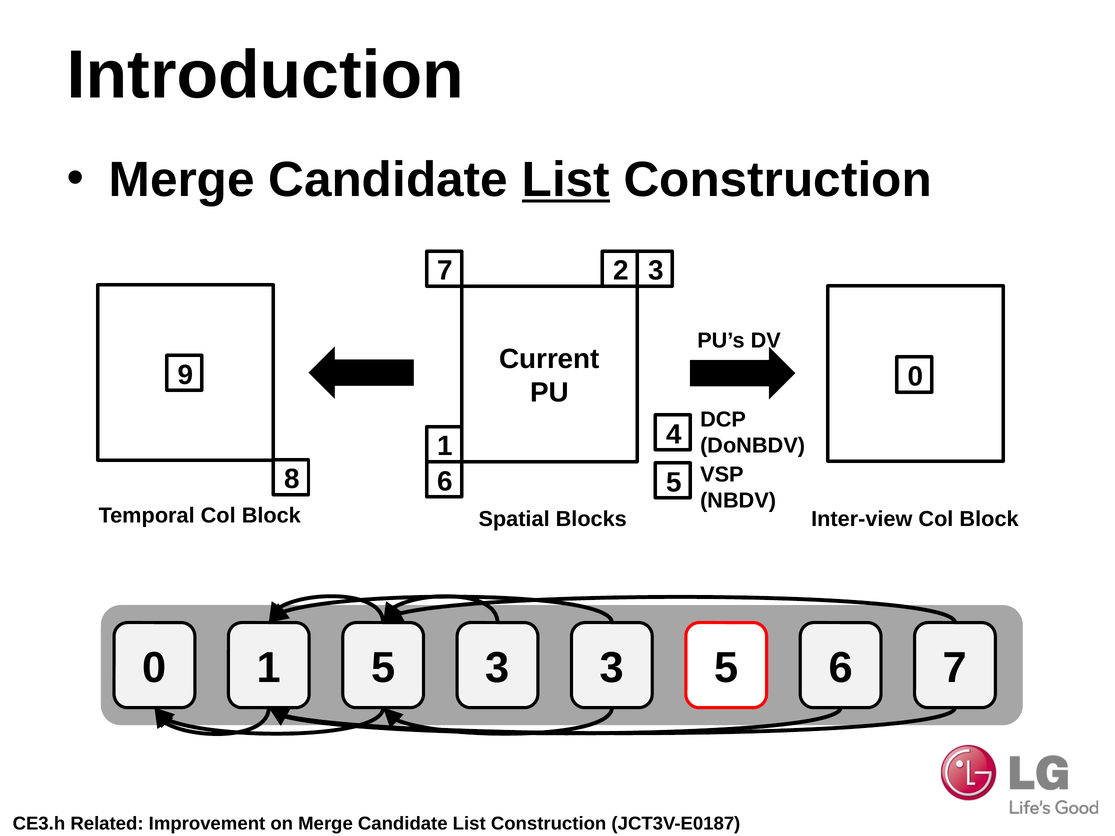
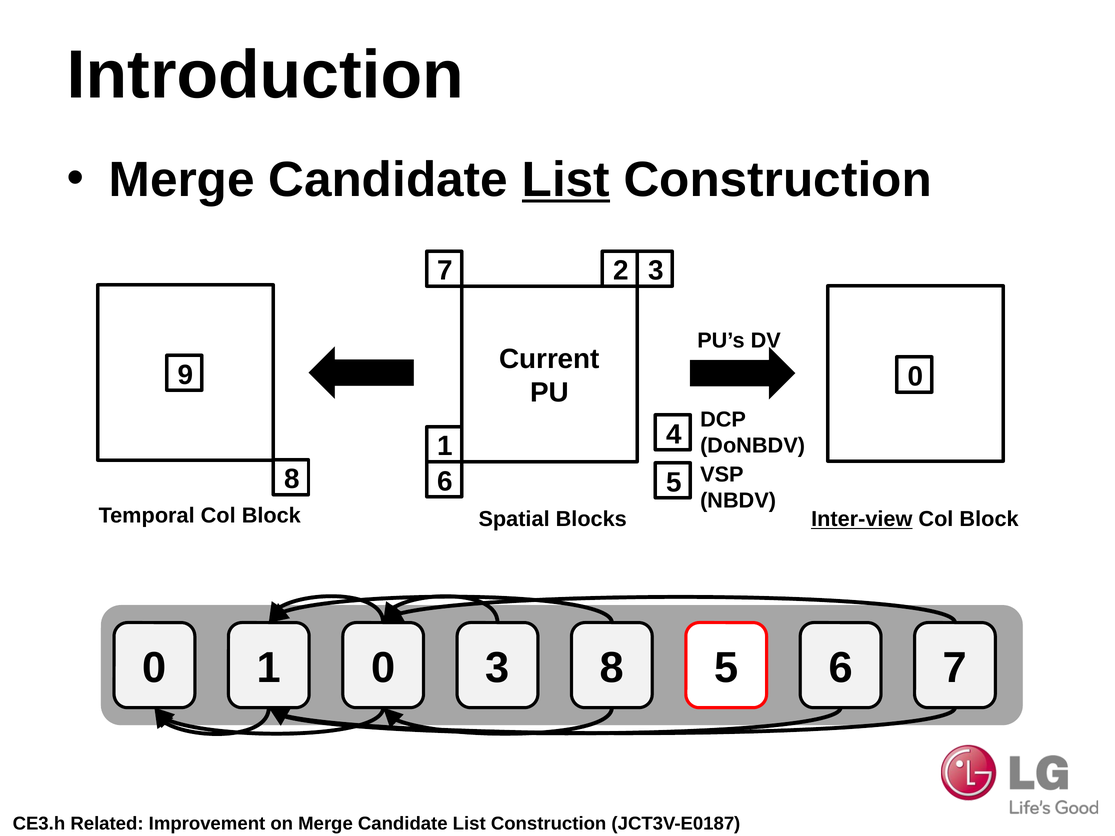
Inter-view underline: none -> present
1 5: 5 -> 0
3 3: 3 -> 8
